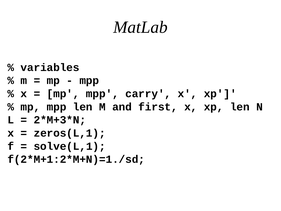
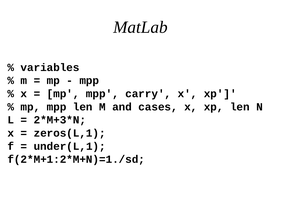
first: first -> cases
solve(L,1: solve(L,1 -> under(L,1
